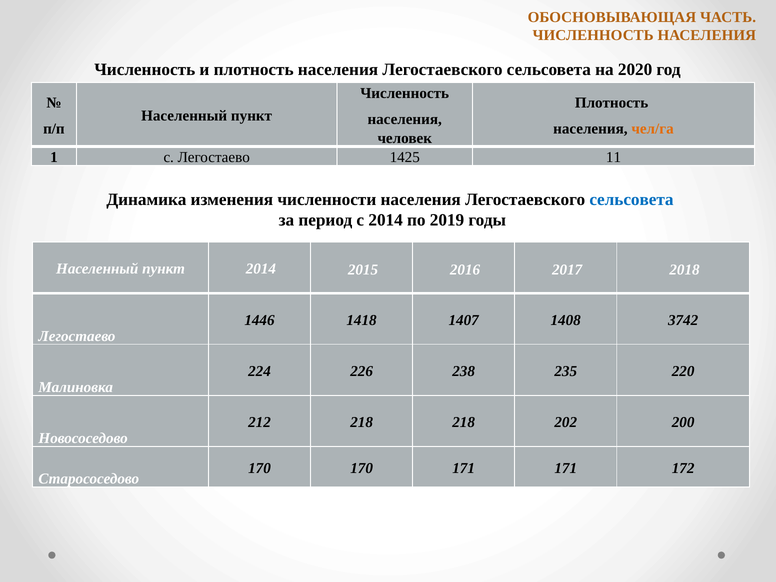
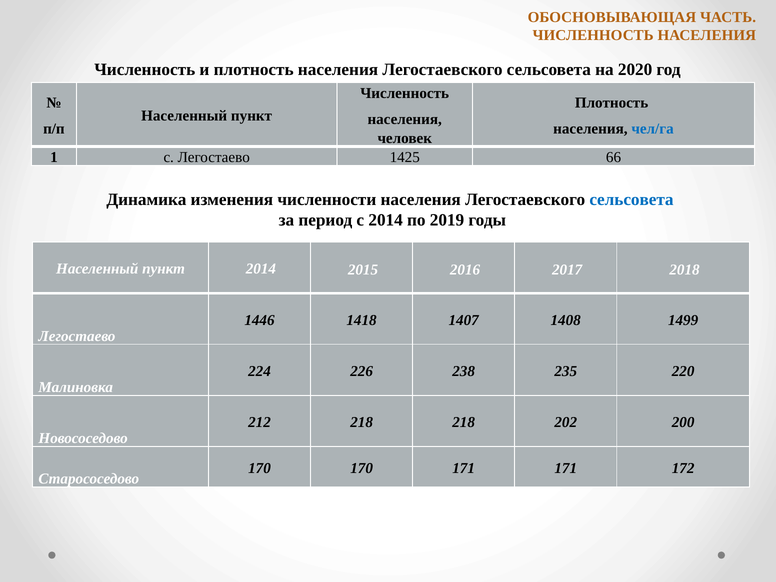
чел/га colour: orange -> blue
11: 11 -> 66
3742: 3742 -> 1499
